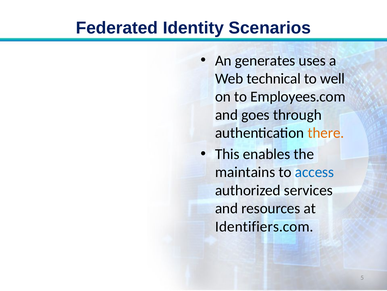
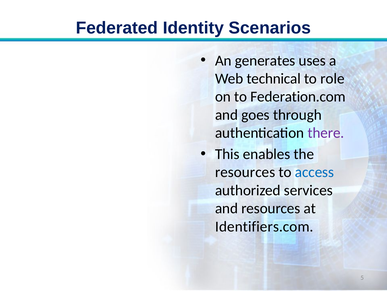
well: well -> role
Employees.com: Employees.com -> Federation.com
there colour: orange -> purple
maintains at (245, 172): maintains -> resources
